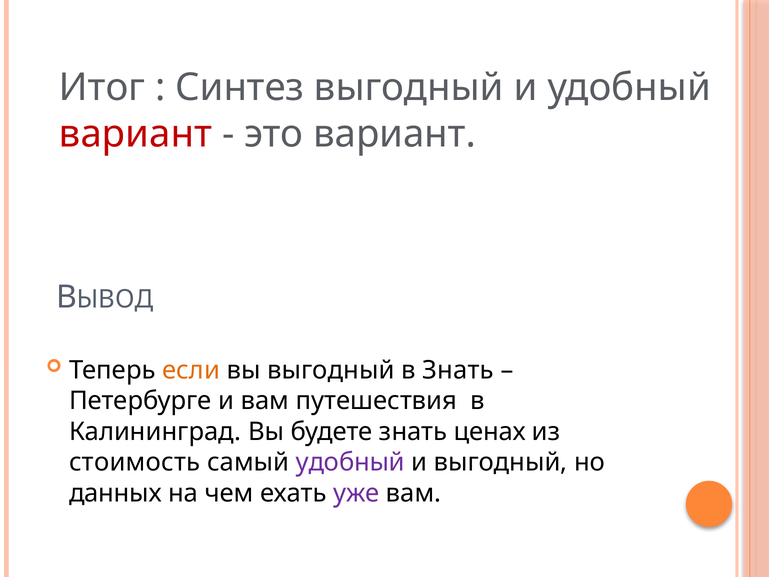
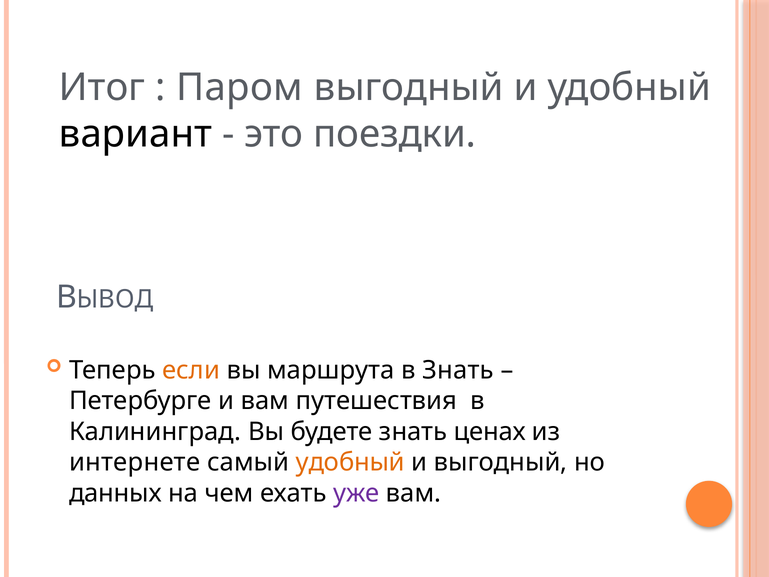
Синтез: Синтез -> Паром
вариант at (136, 134) colour: red -> black
это вариант: вариант -> поездки
вы выгодный: выгодный -> маршрута
стоимость: стоимость -> интернете
удобный at (350, 462) colour: purple -> orange
